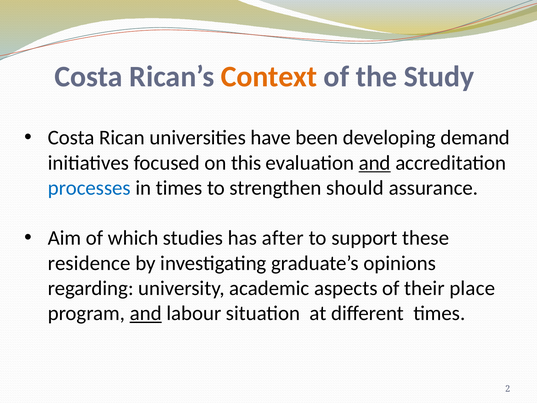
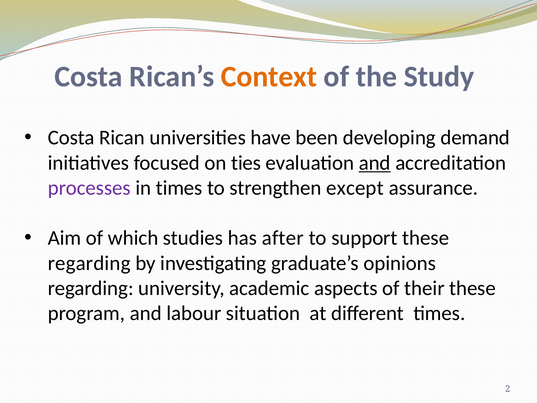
this: this -> ties
processes colour: blue -> purple
should: should -> except
residence at (89, 263): residence -> regarding
their place: place -> these
and at (146, 313) underline: present -> none
